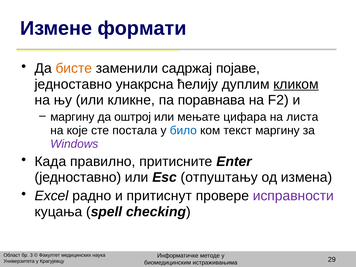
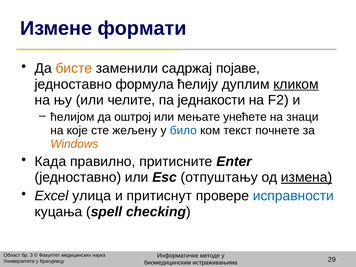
унакрсна: унакрсна -> формула
кликне: кликне -> челите
поравнава: поравнава -> једнакости
маргину at (72, 117): маргину -> ћелијом
цифара: цифара -> унећете
листа: листа -> знаци
постала: постала -> жељену
текст маргину: маргину -> почнете
Windows colour: purple -> orange
измена underline: none -> present
радно: радно -> улица
исправности colour: purple -> blue
